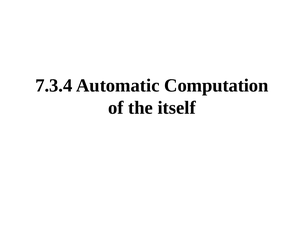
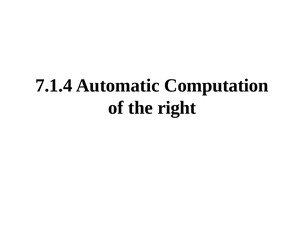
7.3.4: 7.3.4 -> 7.1.4
itself: itself -> right
